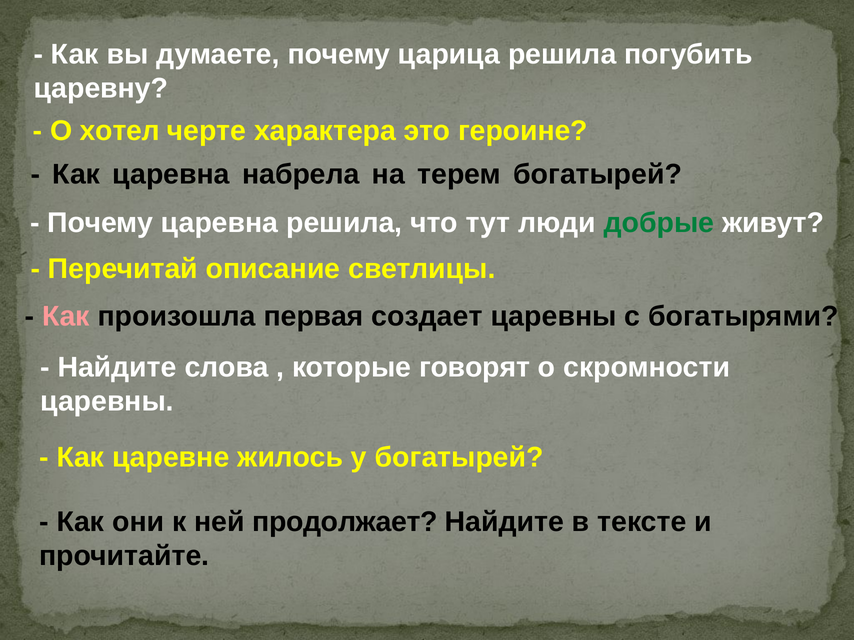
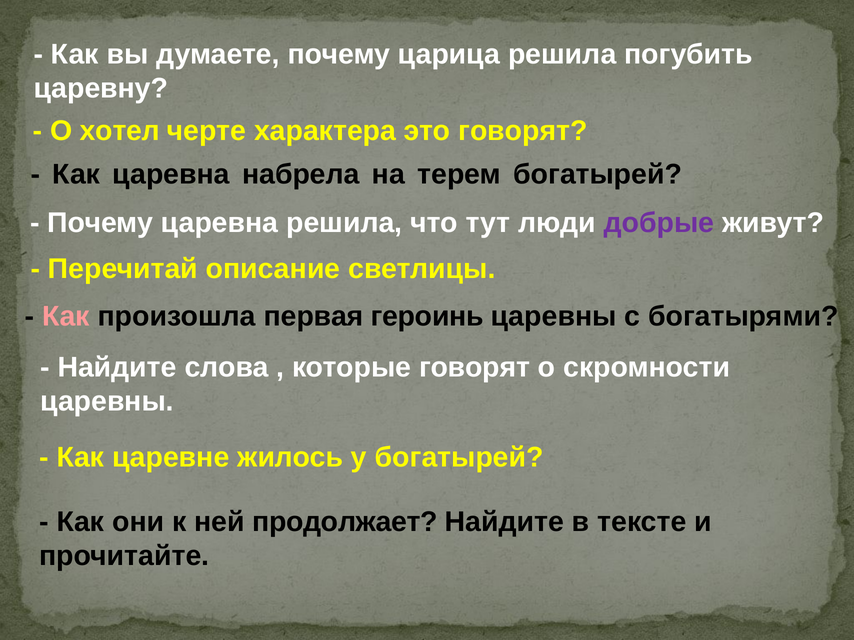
это героине: героине -> говорят
добрые colour: green -> purple
создает: создает -> героинь
